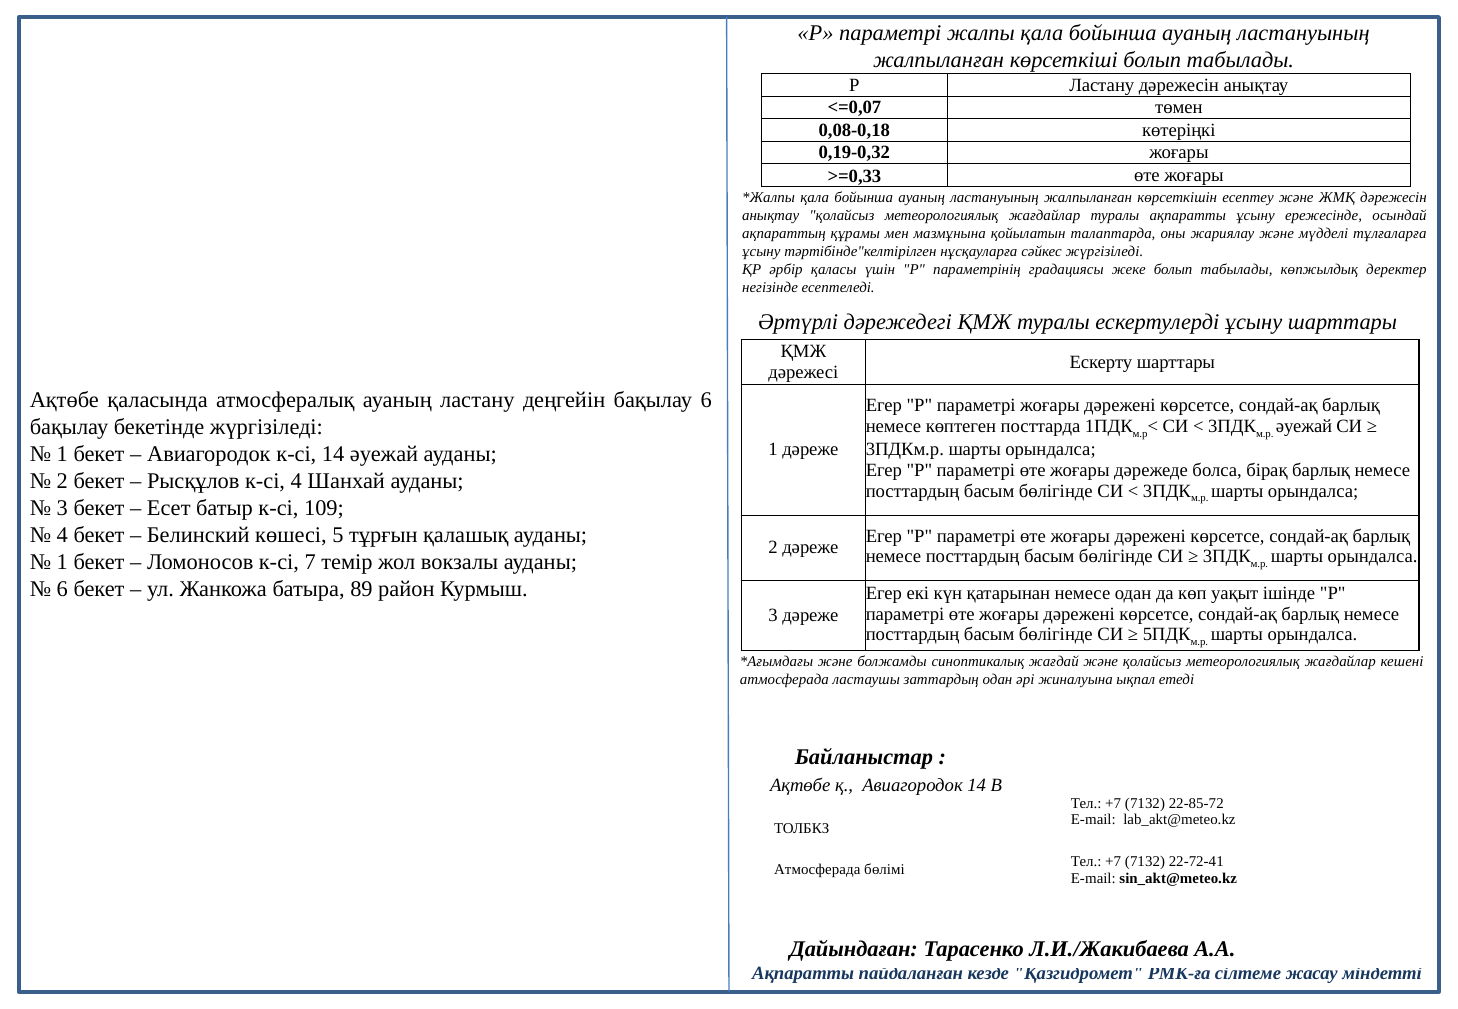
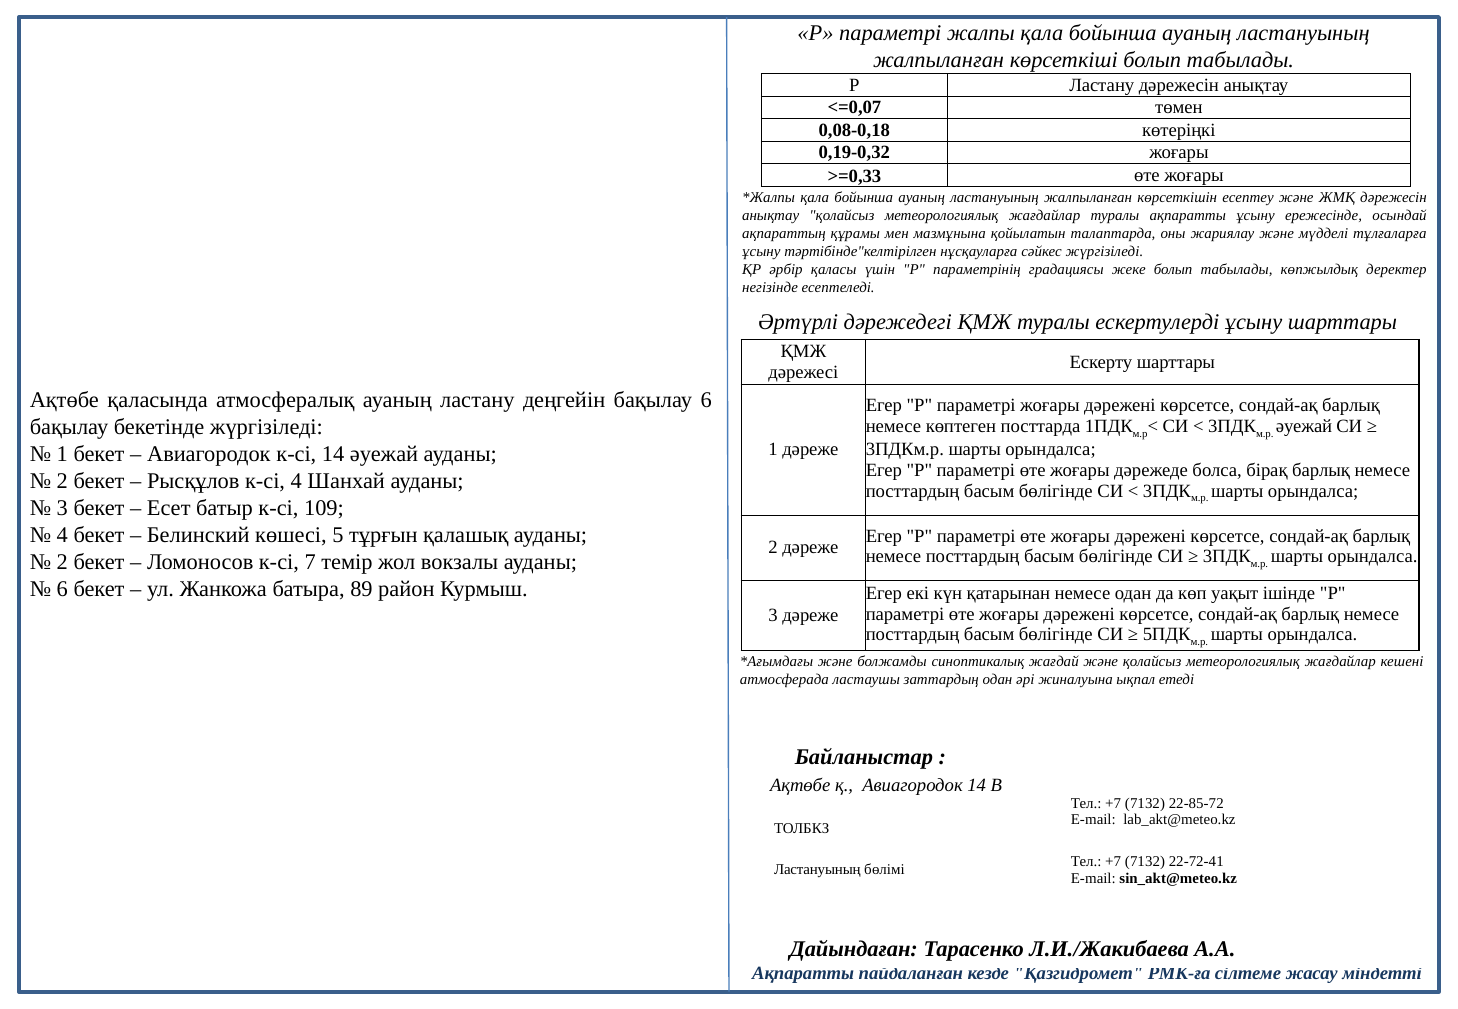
1 at (62, 562): 1 -> 2
Атмосферада at (817, 870): Атмосферада -> Ластануының
